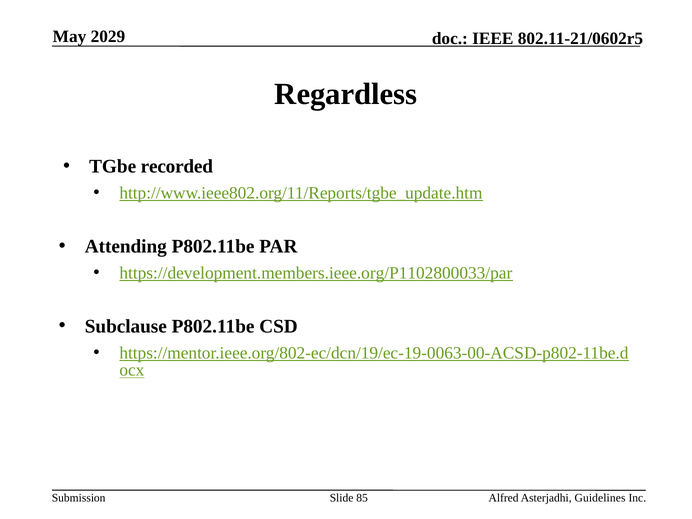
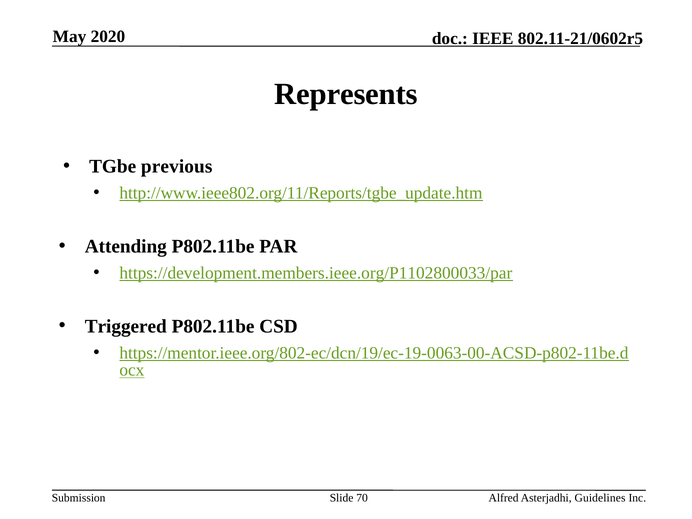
2029: 2029 -> 2020
Regardless: Regardless -> Represents
recorded: recorded -> previous
Subclause: Subclause -> Triggered
85: 85 -> 70
